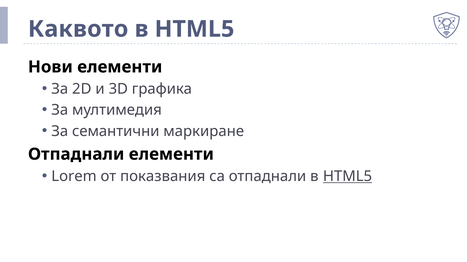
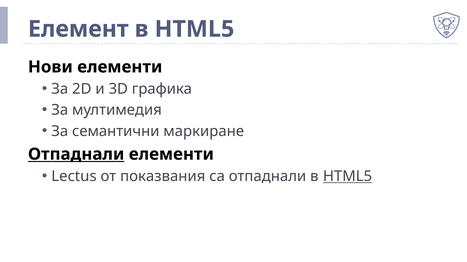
Каквото: Каквото -> Елемент
Отпаднали at (76, 155) underline: none -> present
Lorem: Lorem -> Lectus
